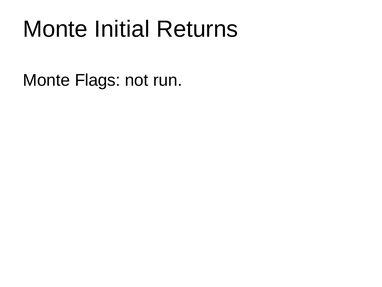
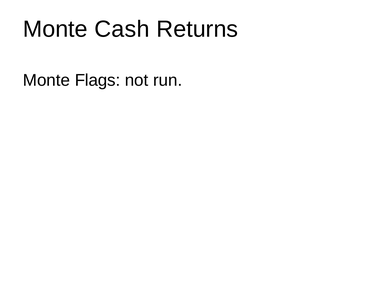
Initial: Initial -> Cash
